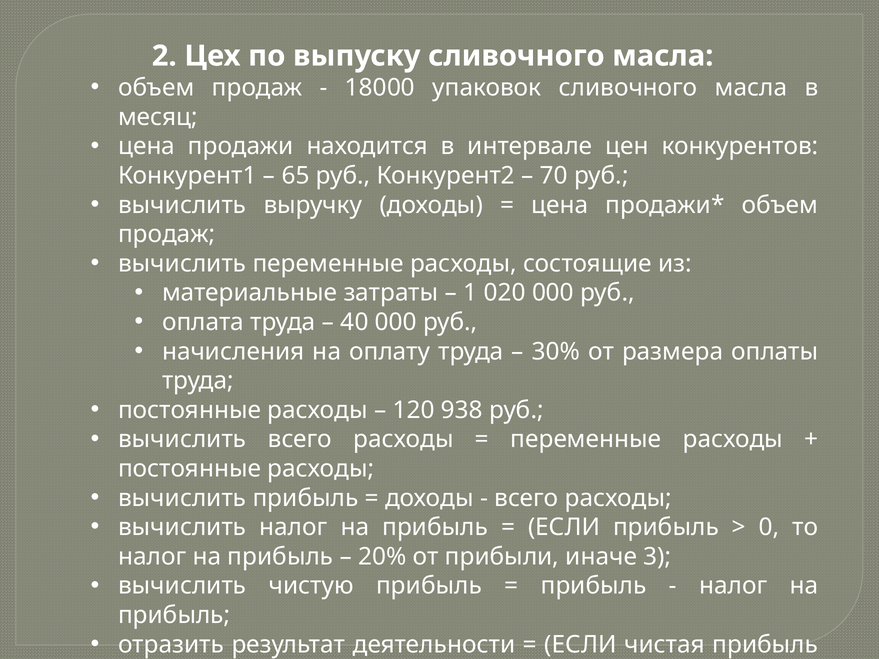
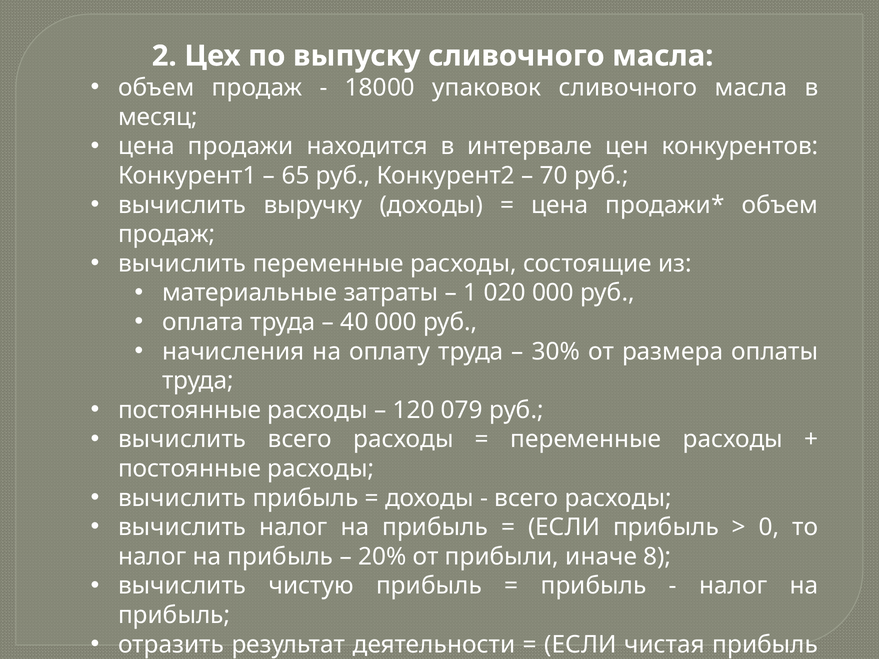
938: 938 -> 079
3: 3 -> 8
